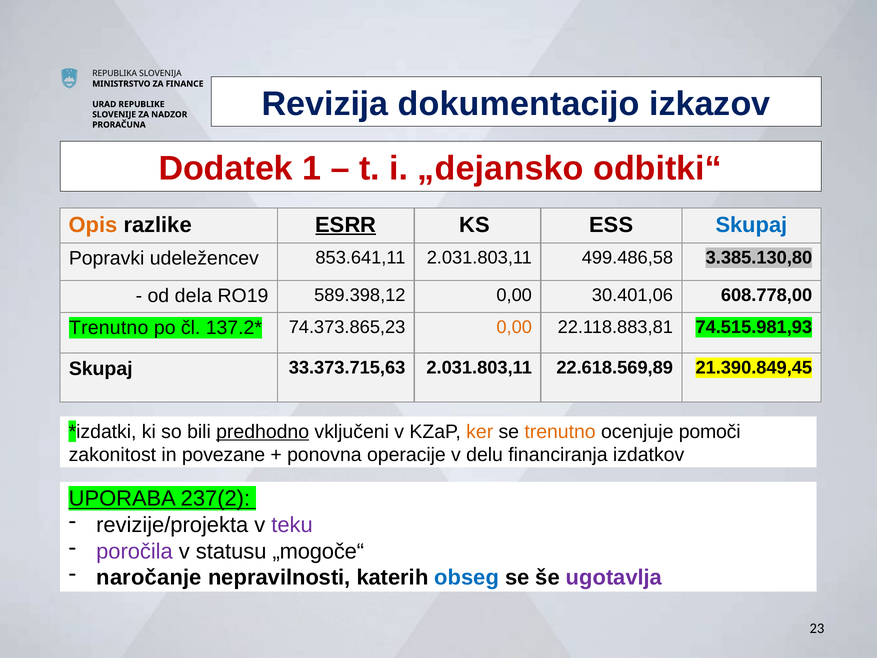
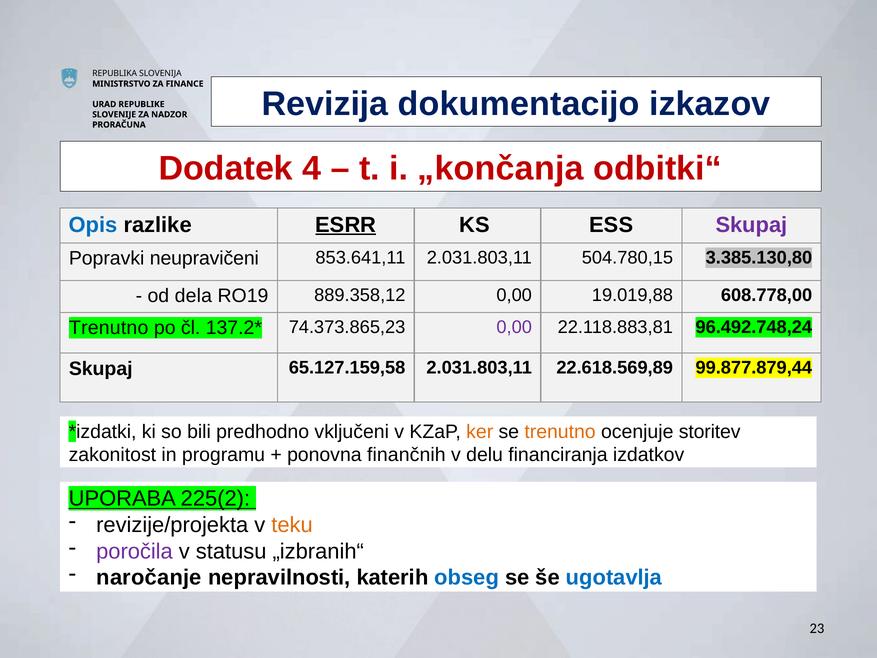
1: 1 -> 4
„dejansko: „dejansko -> „končanja
Opis colour: orange -> blue
Skupaj at (751, 225) colour: blue -> purple
udeležencev: udeležencev -> neupravičeni
499.486,58: 499.486,58 -> 504.780,15
589.398,12: 589.398,12 -> 889.358,12
30.401,06: 30.401,06 -> 19.019,88
0,00 at (514, 327) colour: orange -> purple
74.515.981,93: 74.515.981,93 -> 96.492.748,24
33.373.715,63: 33.373.715,63 -> 65.127.159,58
21.390.849,45: 21.390.849,45 -> 99.877.879,44
predhodno underline: present -> none
pomoči: pomoči -> storitev
povezane: povezane -> programu
operacije: operacije -> finančnih
237(2: 237(2 -> 225(2
teku colour: purple -> orange
„mogoče“: „mogoče“ -> „izbranih“
ugotavlja colour: purple -> blue
